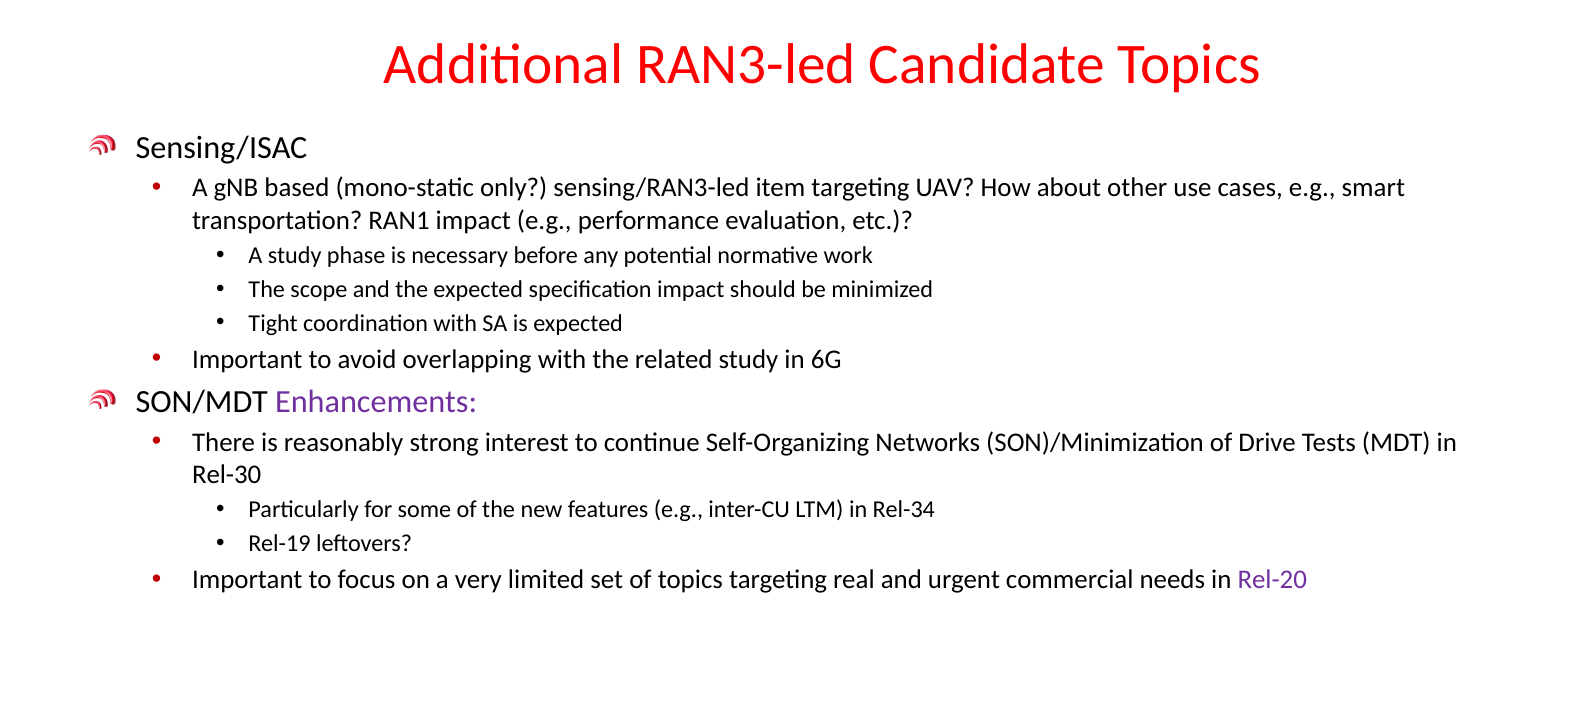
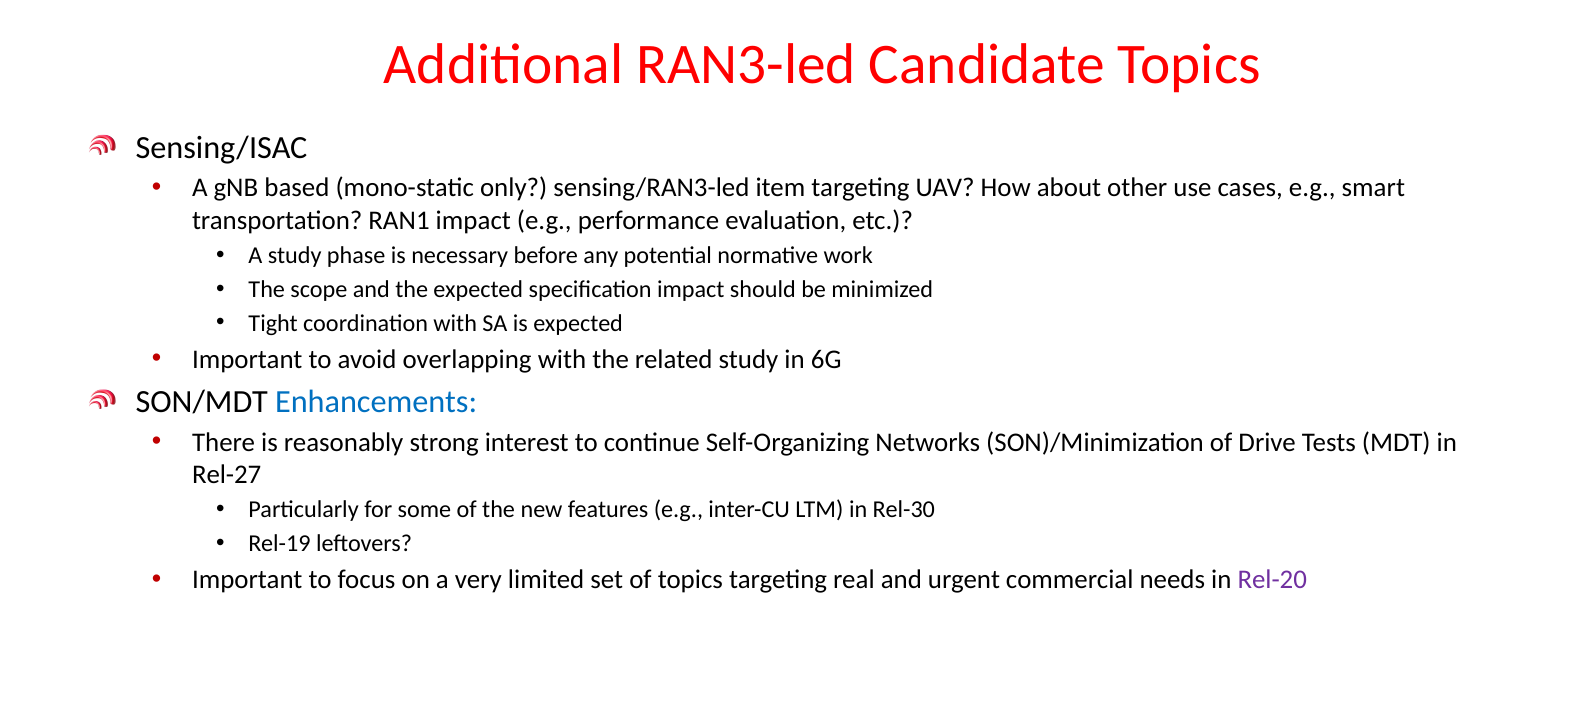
Enhancements colour: purple -> blue
Rel-30: Rel-30 -> Rel-27
Rel-34: Rel-34 -> Rel-30
